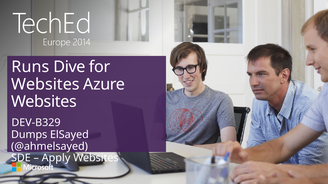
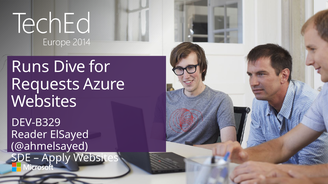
Websites at (45, 84): Websites -> Requests
Dumps: Dumps -> Reader
